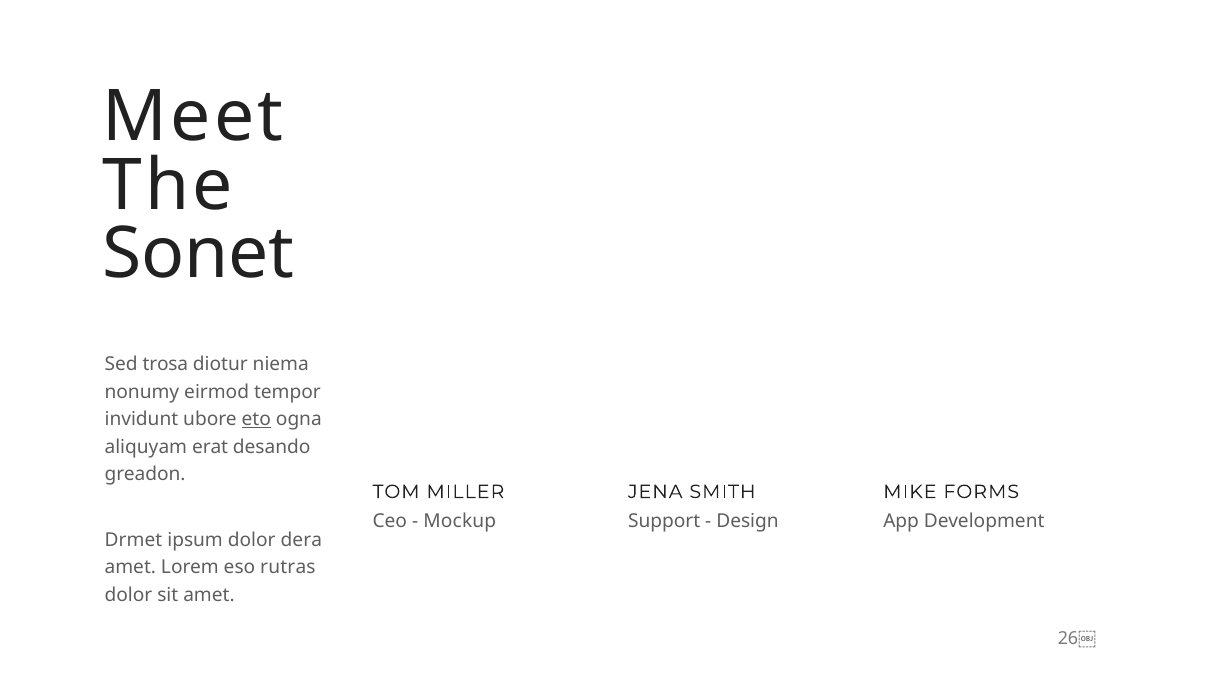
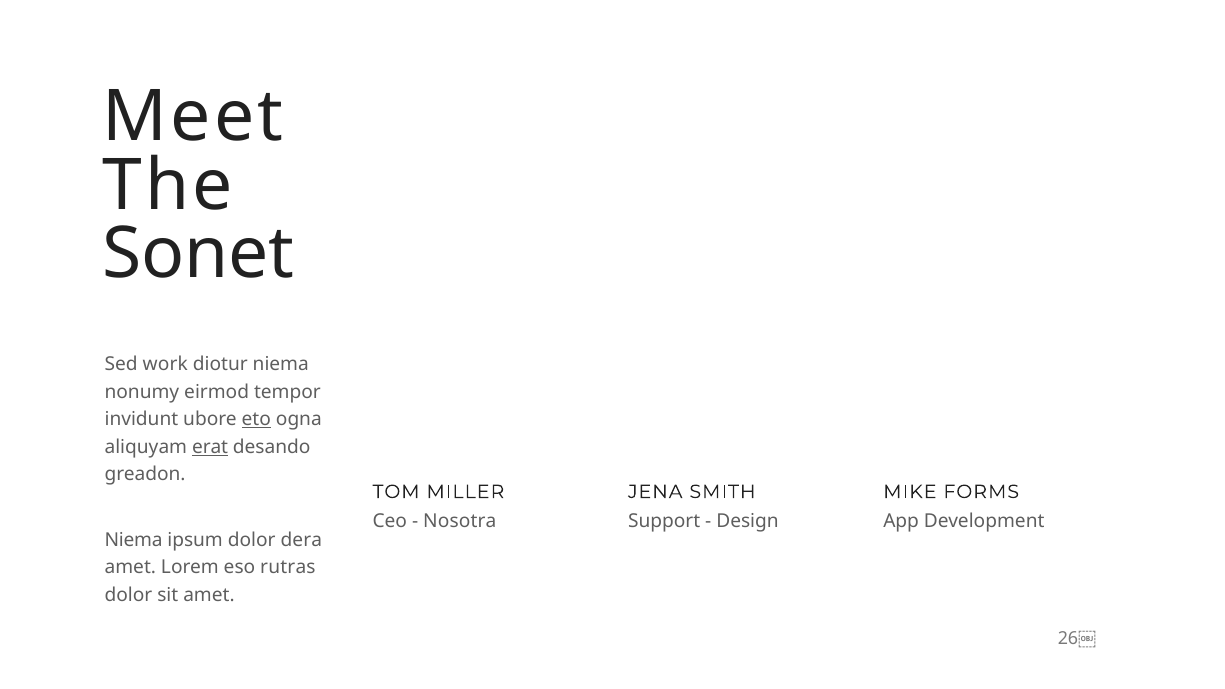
trosa: trosa -> work
erat underline: none -> present
Mockup: Mockup -> Nosotra
Drmet at (133, 540): Drmet -> Niema
